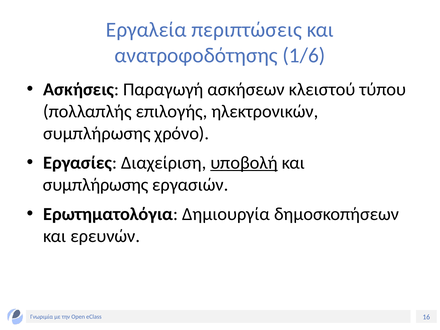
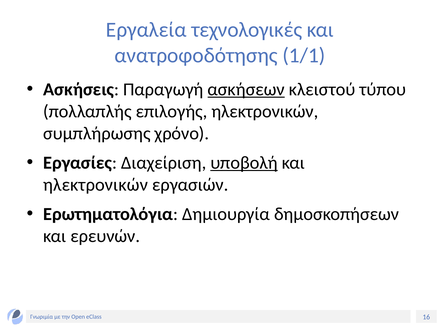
περιπτώσεις: περιπτώσεις -> τεχνολογικές
1/6: 1/6 -> 1/1
ασκήσεων underline: none -> present
συμπλήρωσης at (96, 185): συμπλήρωσης -> ηλεκτρονικών
